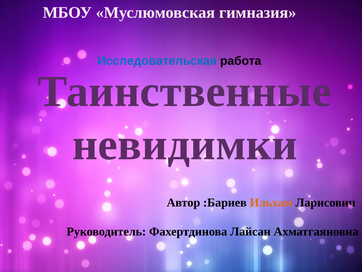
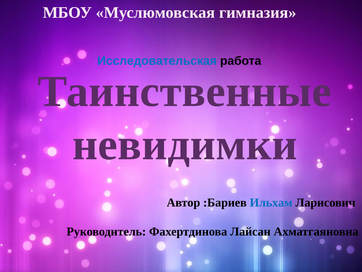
Ильхам colour: orange -> blue
